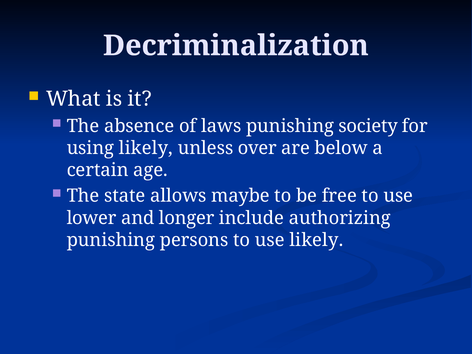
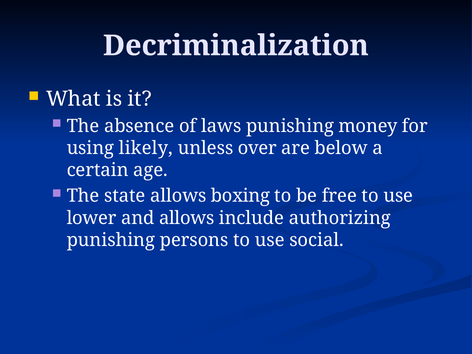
society: society -> money
maybe: maybe -> boxing
and longer: longer -> allows
use likely: likely -> social
